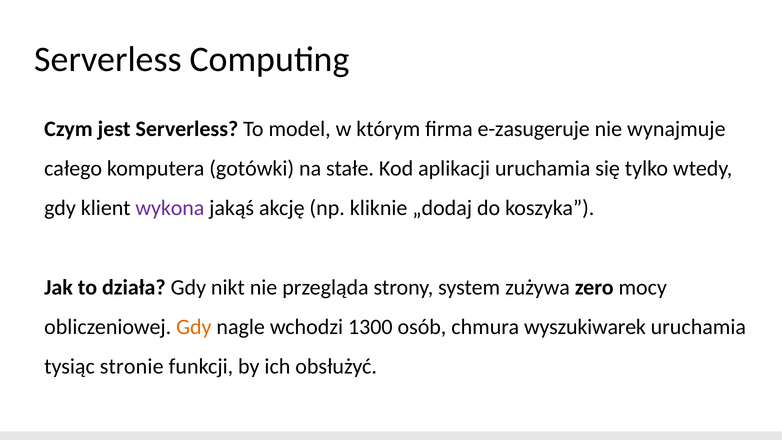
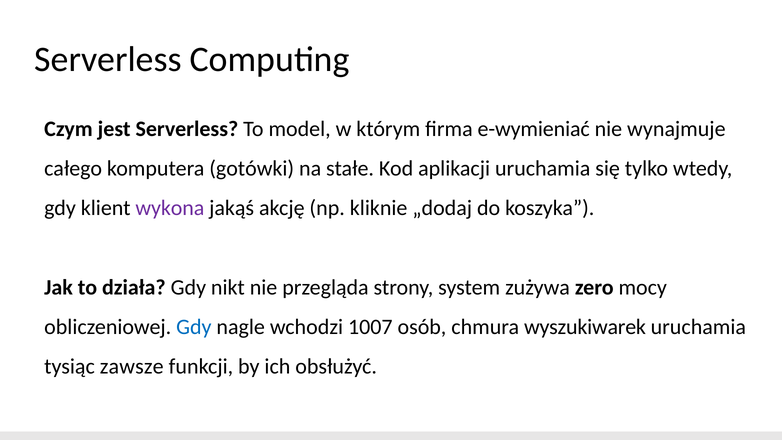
e-zasugeruje: e-zasugeruje -> e-wymieniać
Gdy at (194, 327) colour: orange -> blue
1300: 1300 -> 1007
stronie: stronie -> zawsze
